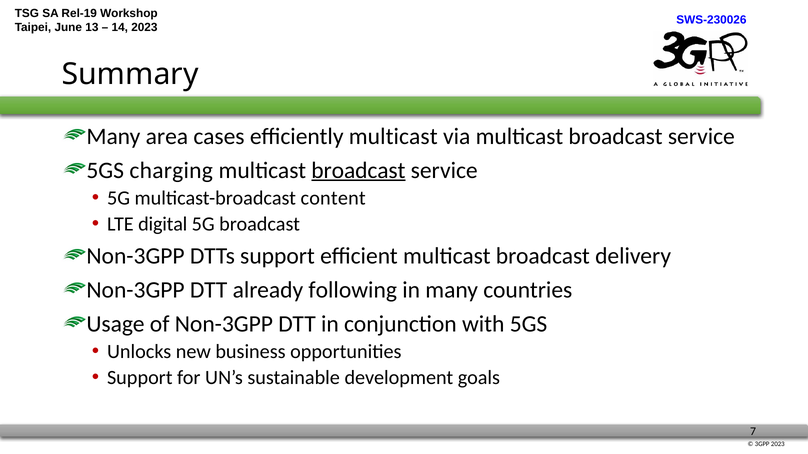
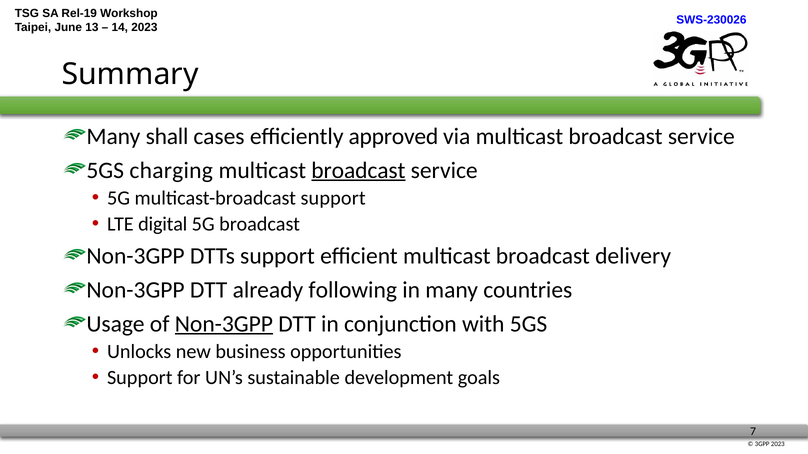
area: area -> shall
efficiently multicast: multicast -> approved
multicast-broadcast content: content -> support
Non-3GPP at (224, 324) underline: none -> present
